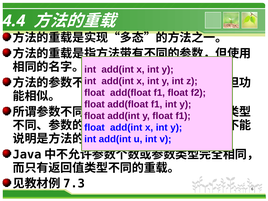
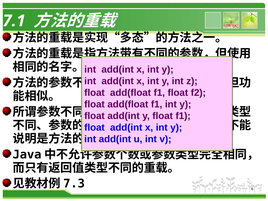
4.4: 4.4 -> 7.1
